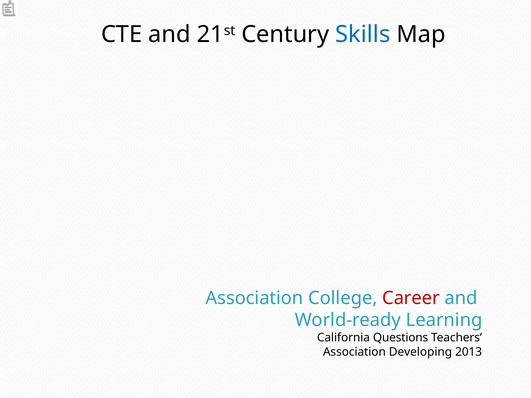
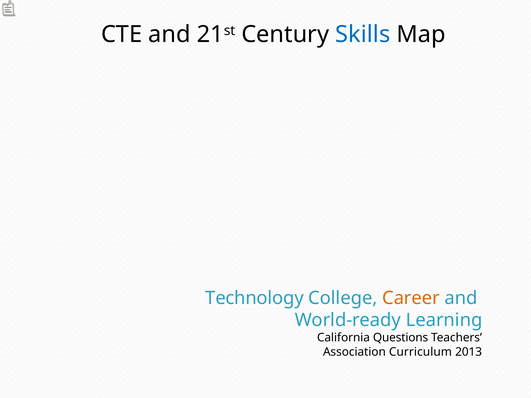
Association at (254, 298): Association -> Technology
Career colour: red -> orange
Developing: Developing -> Curriculum
